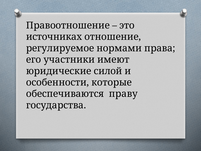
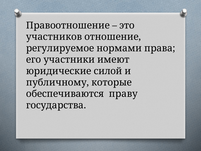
источниках: источниках -> участников
особенности: особенности -> публичному
